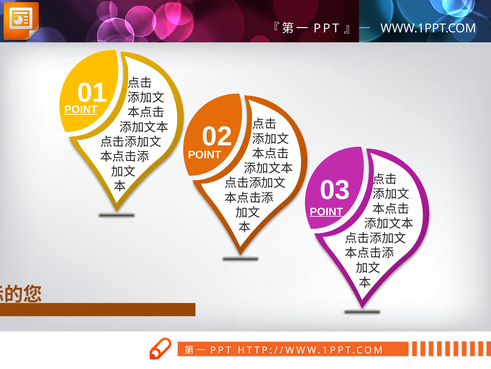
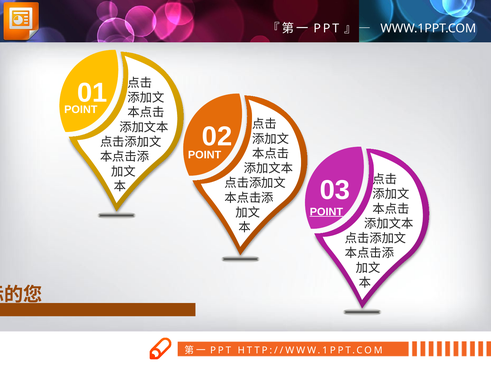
POINT at (81, 109) underline: present -> none
